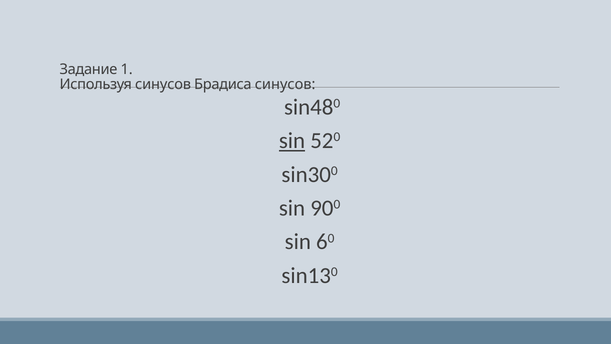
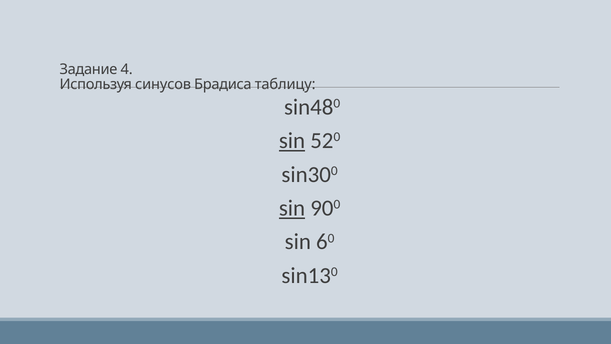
1: 1 -> 4
Брадиса синусов: синусов -> таблицу
sin at (292, 208) underline: none -> present
